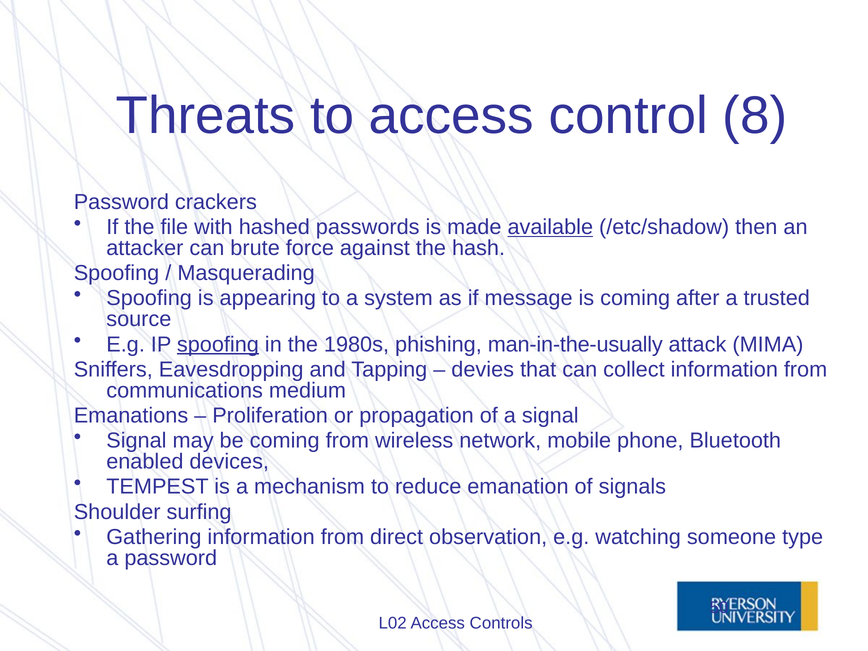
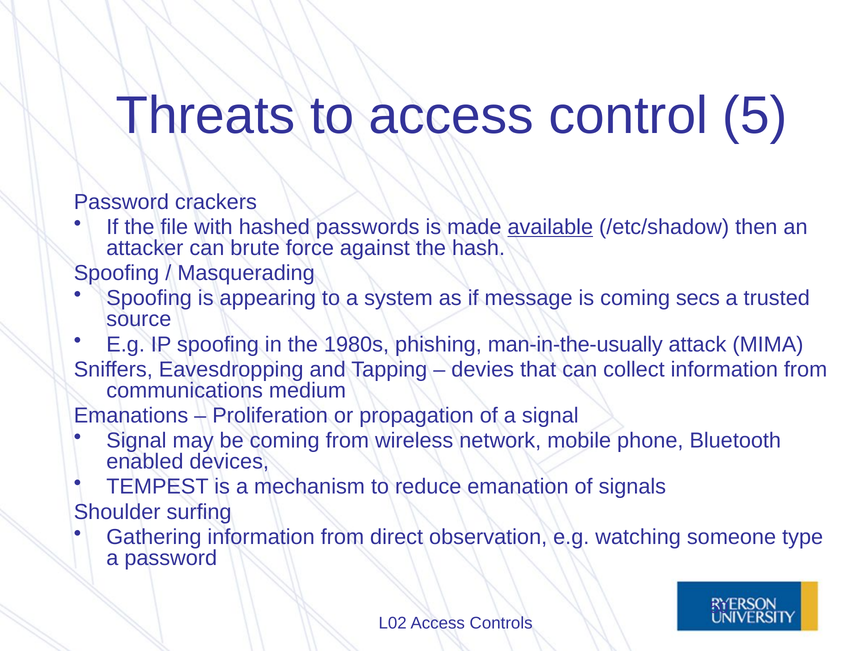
8: 8 -> 5
after: after -> secs
spoofing at (218, 344) underline: present -> none
